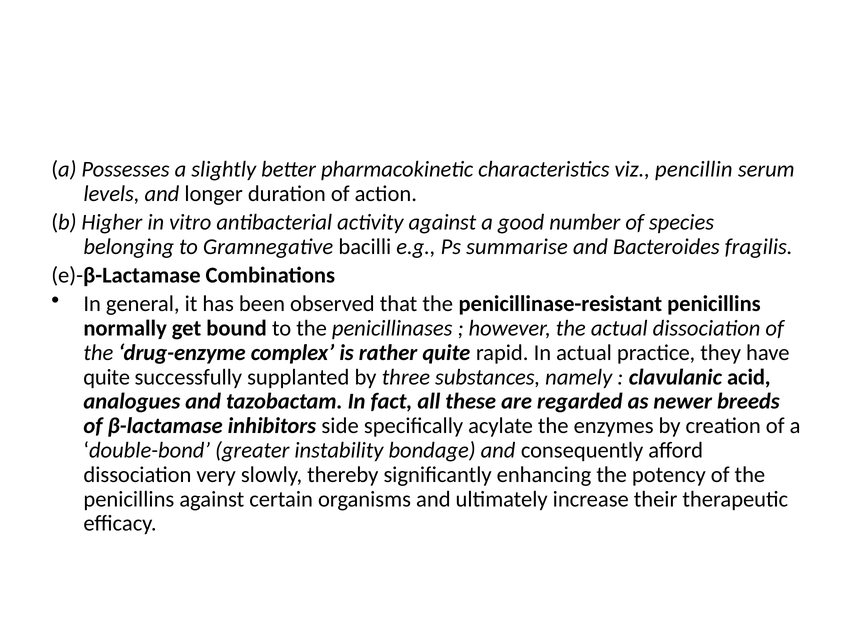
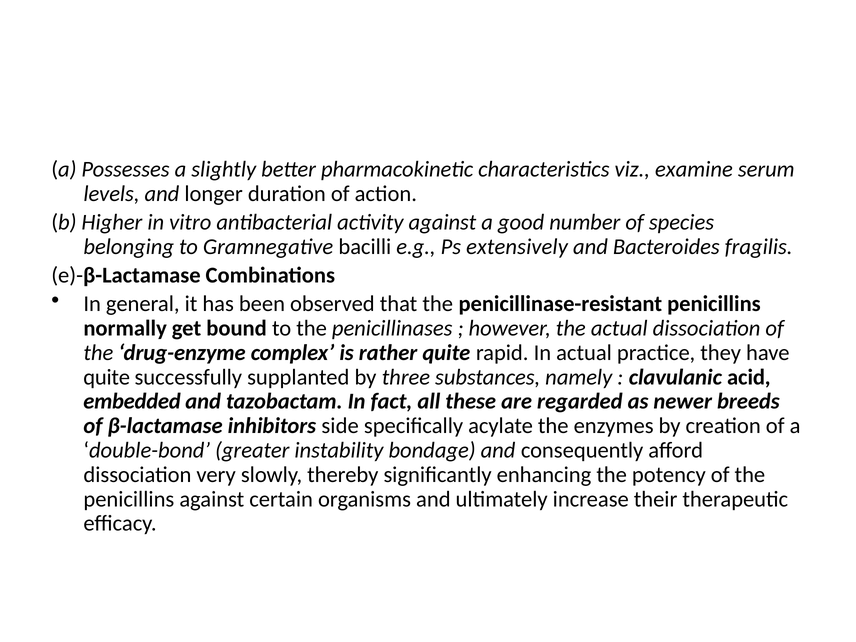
pencillin: pencillin -> examine
summarise: summarise -> extensively
analogues: analogues -> embedded
